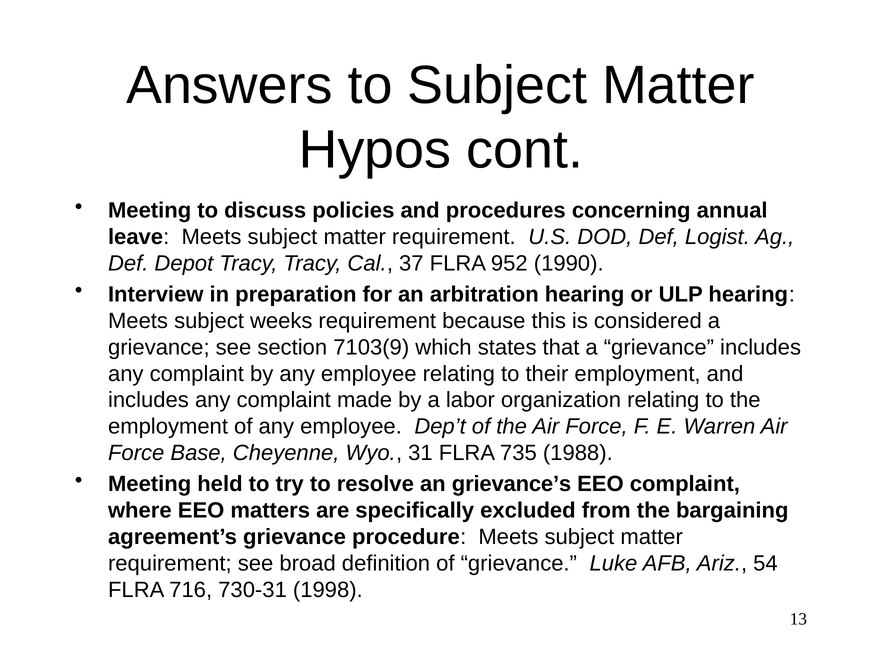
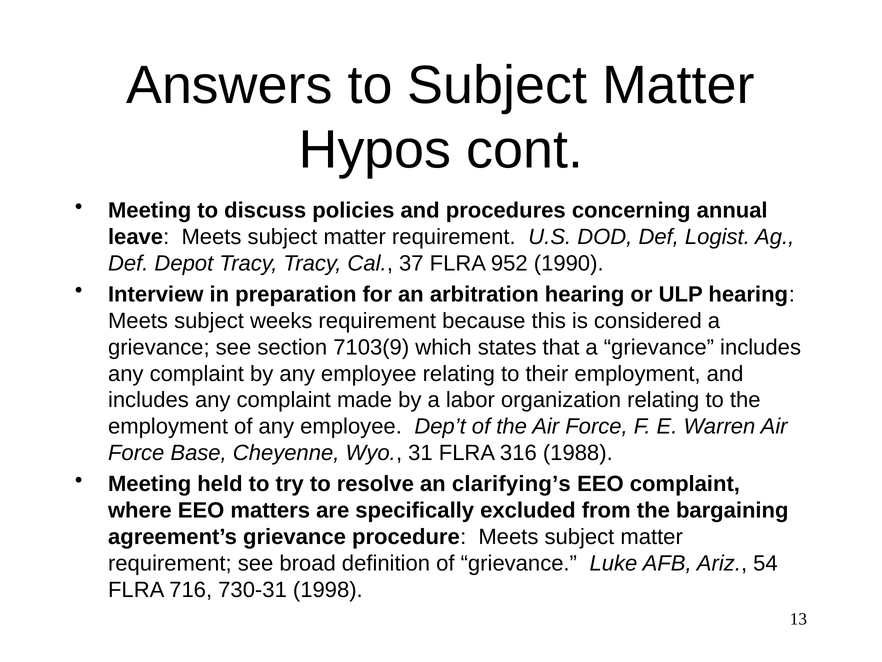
735: 735 -> 316
grievance’s: grievance’s -> clarifying’s
